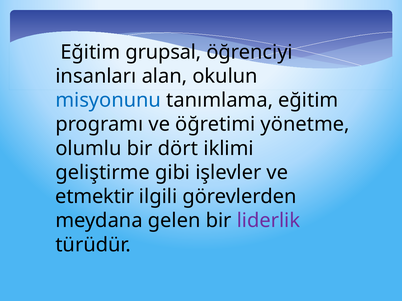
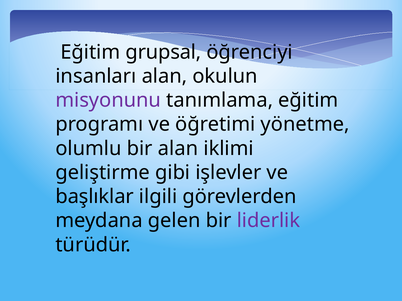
misyonunu colour: blue -> purple
bir dört: dört -> alan
etmektir: etmektir -> başlıklar
